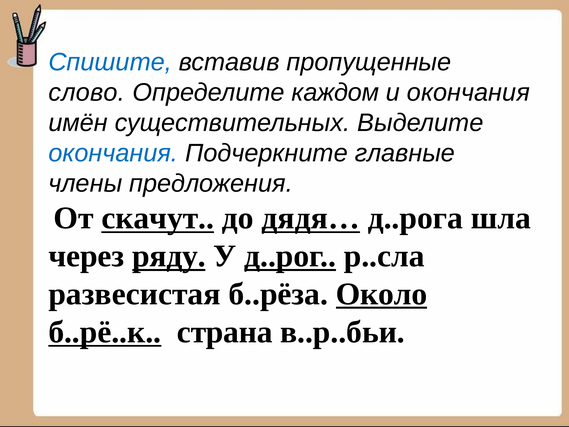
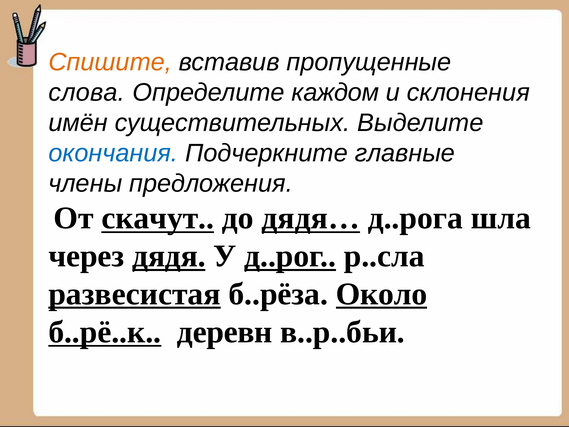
Спишите colour: blue -> orange
слово: слово -> слова
и окончания: окончания -> склонения
ряду: ряду -> дядя
развесистая underline: none -> present
страна: страна -> деревн
